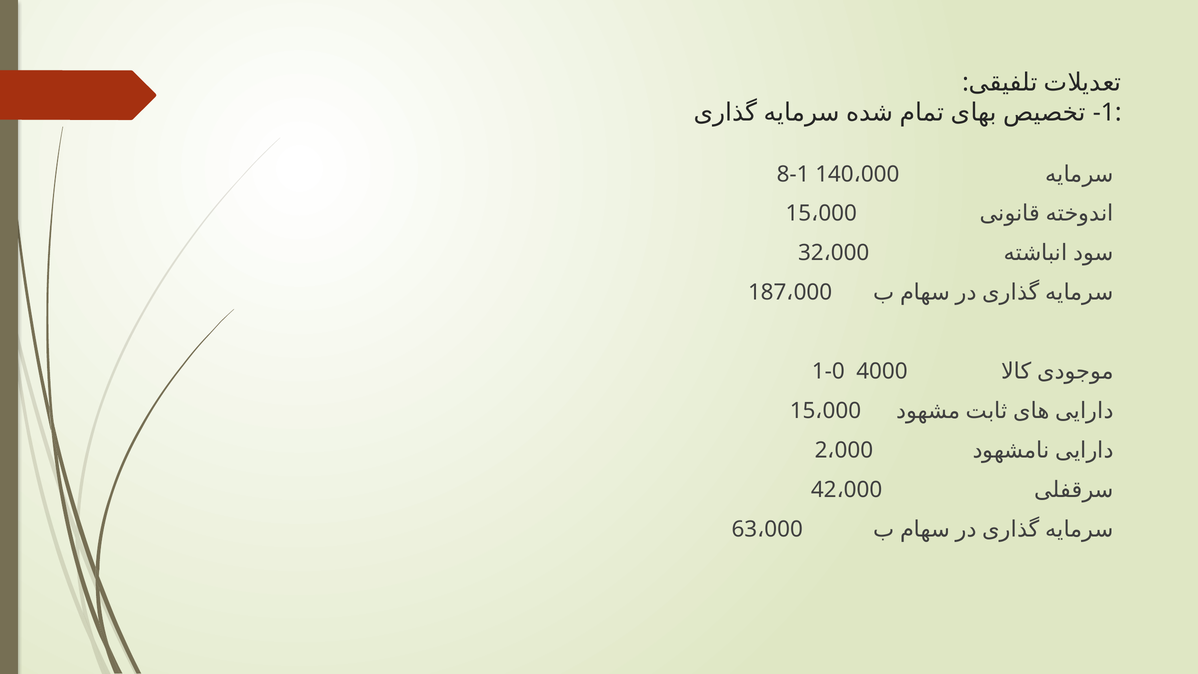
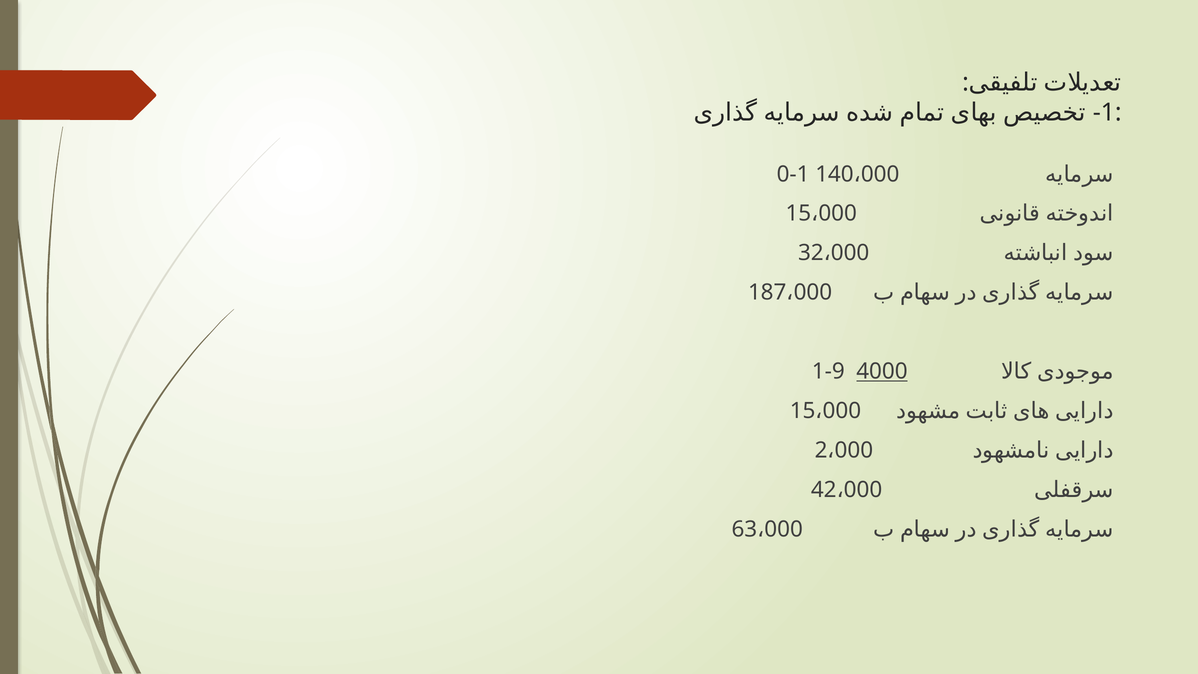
8-1: 8-1 -> 0-1
1-0: 1-0 -> 1-9
4000 underline: none -> present
